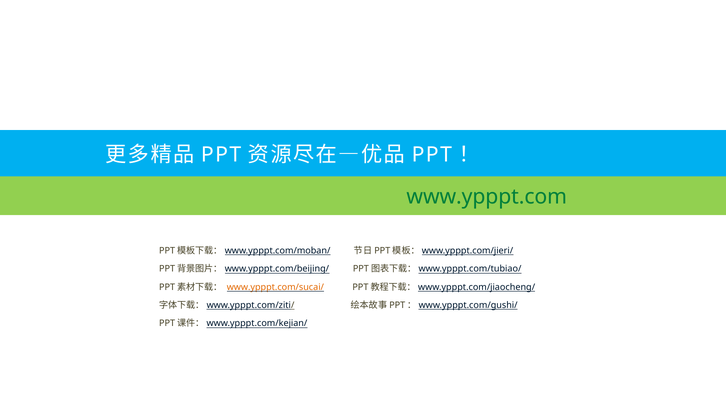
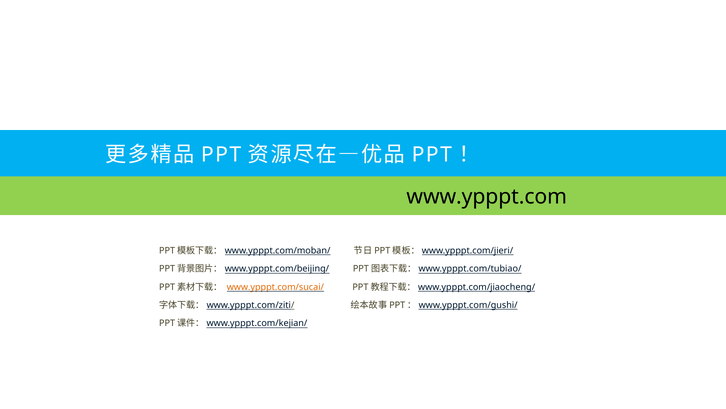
www.ypppt.com colour: green -> black
